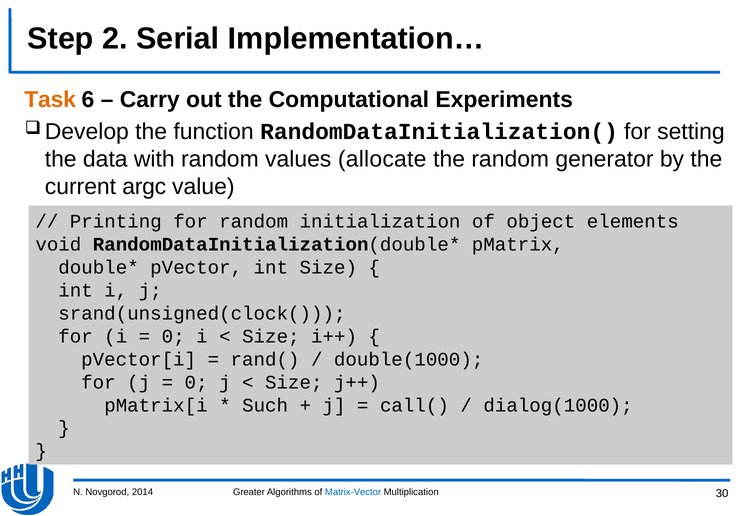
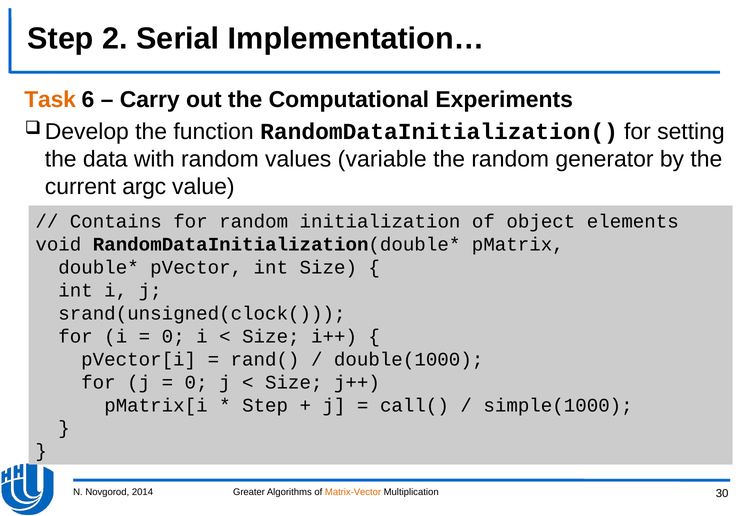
allocate: allocate -> variable
Printing: Printing -> Contains
Such at (265, 405): Such -> Step
dialog(1000: dialog(1000 -> simple(1000
Matrix-Vector colour: blue -> orange
